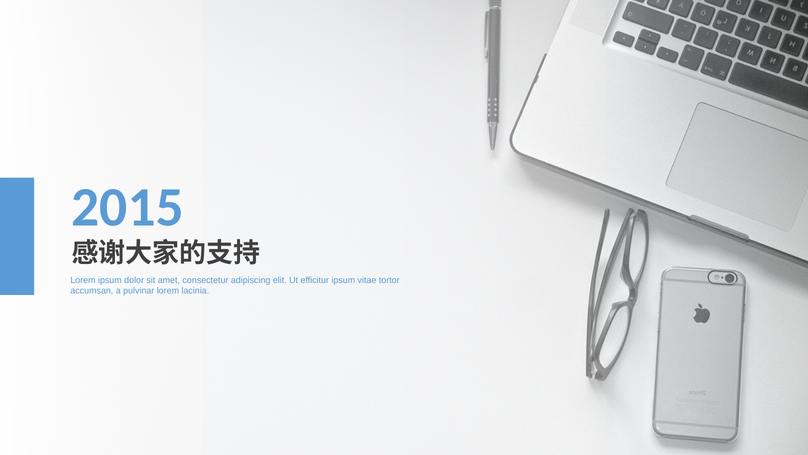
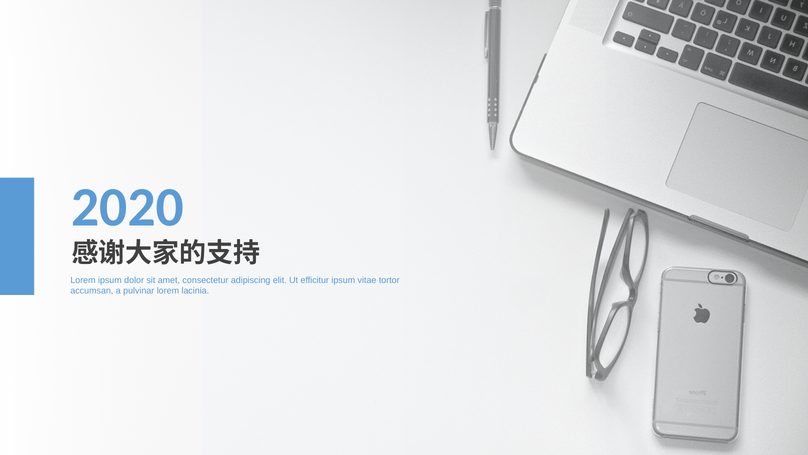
2015: 2015 -> 2020
